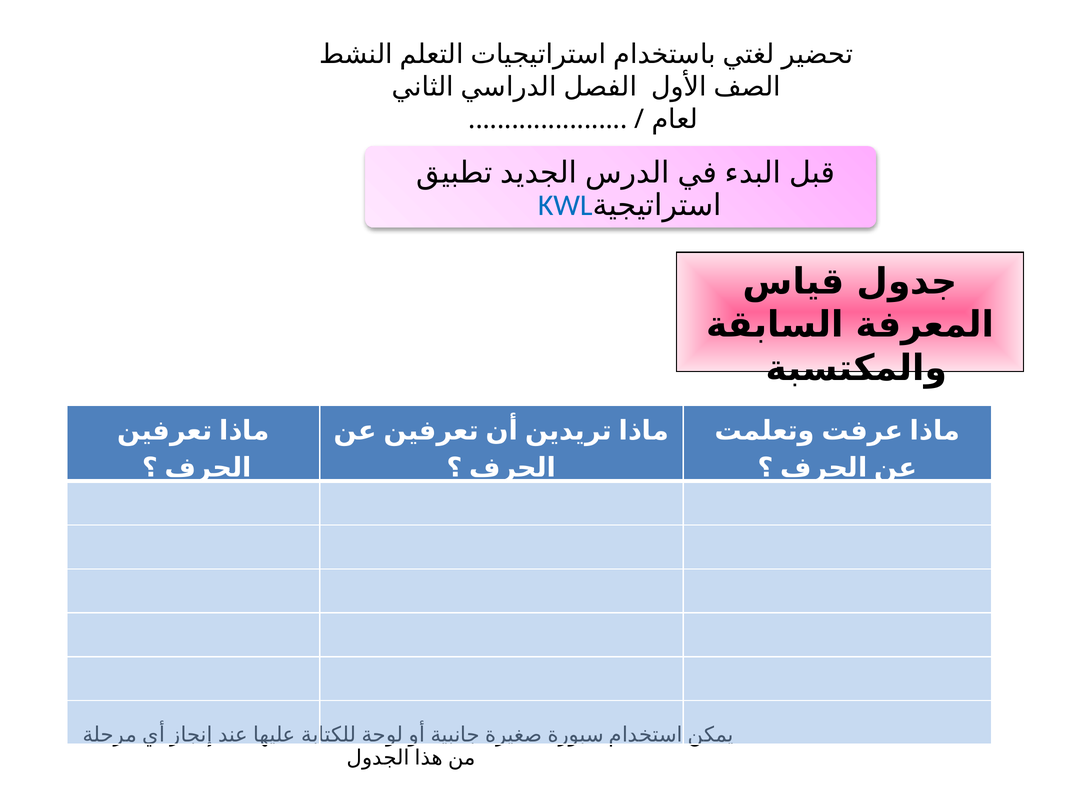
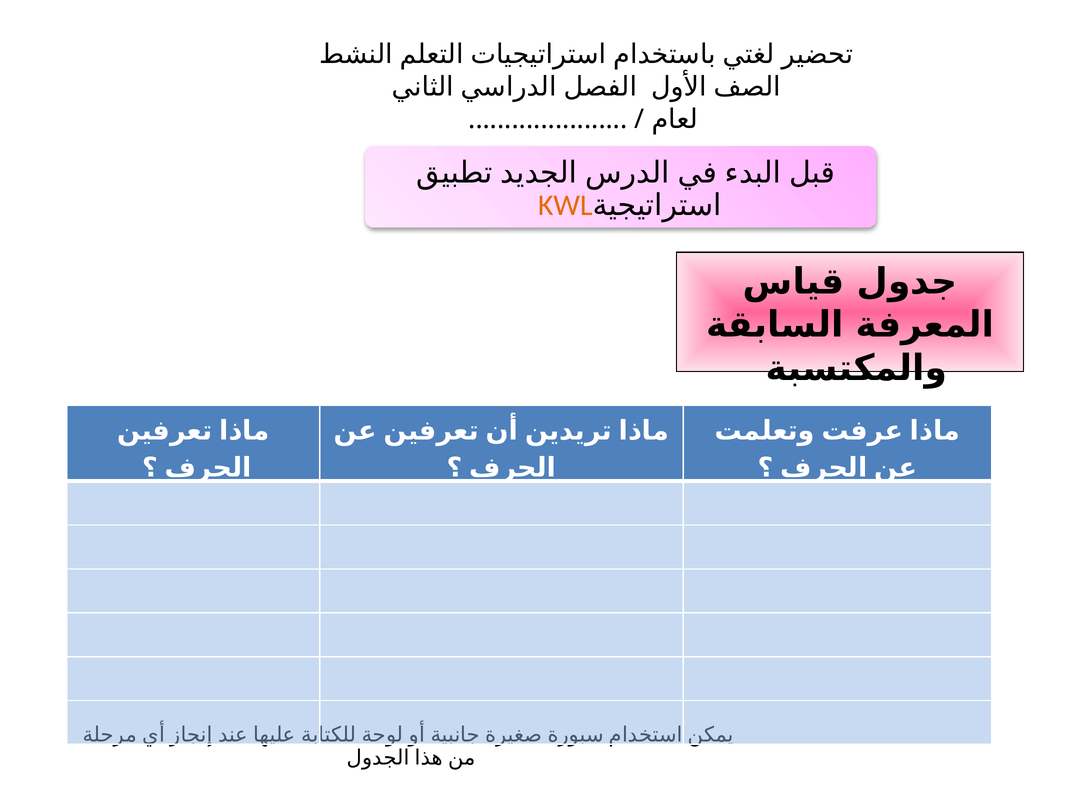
KWL at (565, 205) colour: blue -> orange
